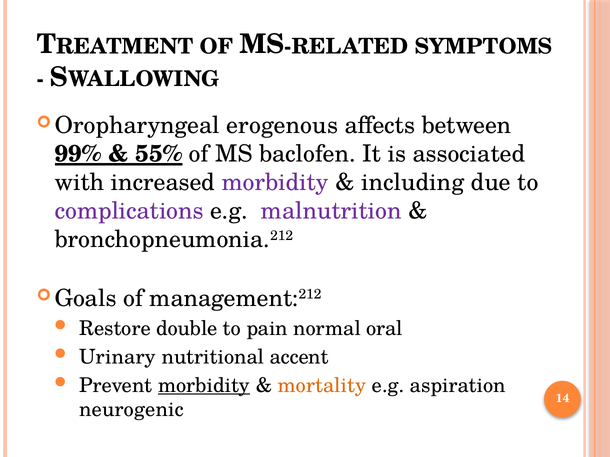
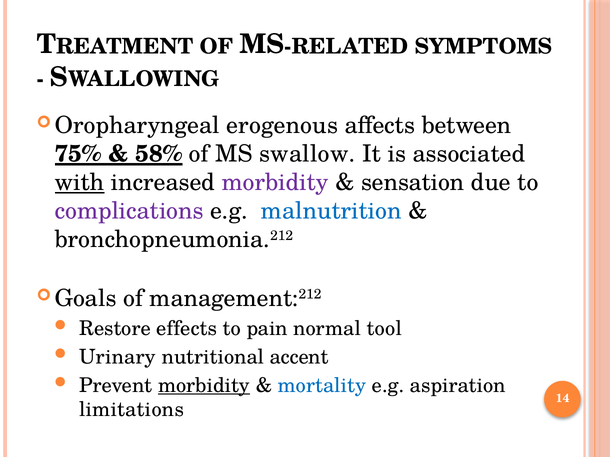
99%: 99% -> 75%
55%: 55% -> 58%
baclofen: baclofen -> swallow
with underline: none -> present
including: including -> sensation
malnutrition colour: purple -> blue
double: double -> effects
oral: oral -> tool
mortality colour: orange -> blue
neurogenic: neurogenic -> limitations
